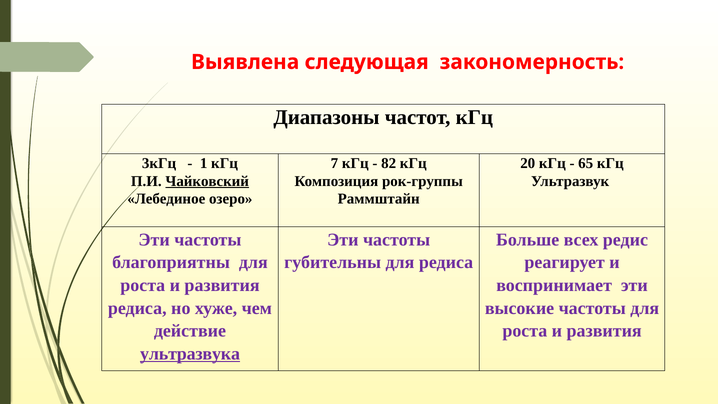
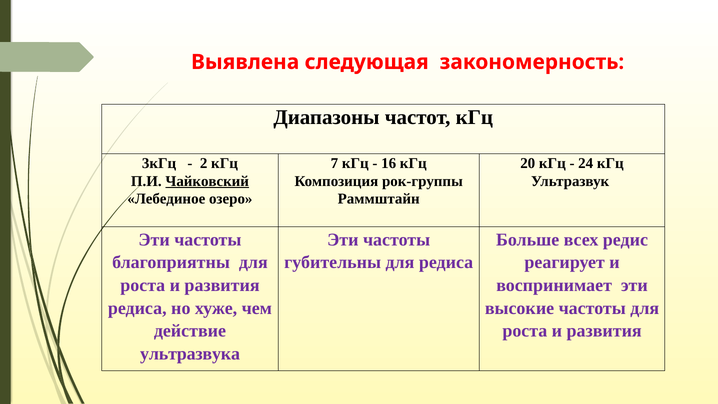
1: 1 -> 2
82: 82 -> 16
65: 65 -> 24
ультразвука underline: present -> none
